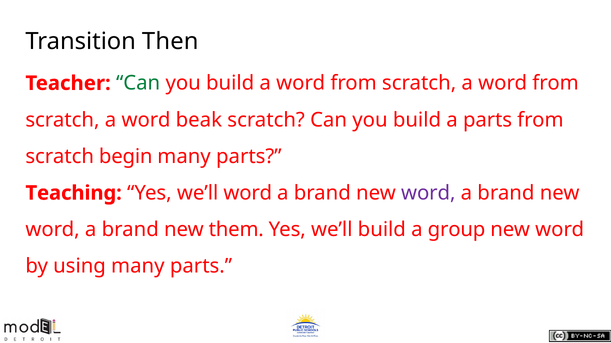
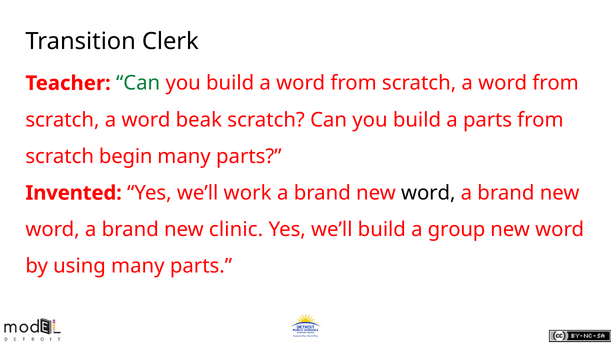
Then: Then -> Clerk
Teaching: Teaching -> Invented
we’ll word: word -> work
word at (428, 193) colour: purple -> black
them: them -> clinic
